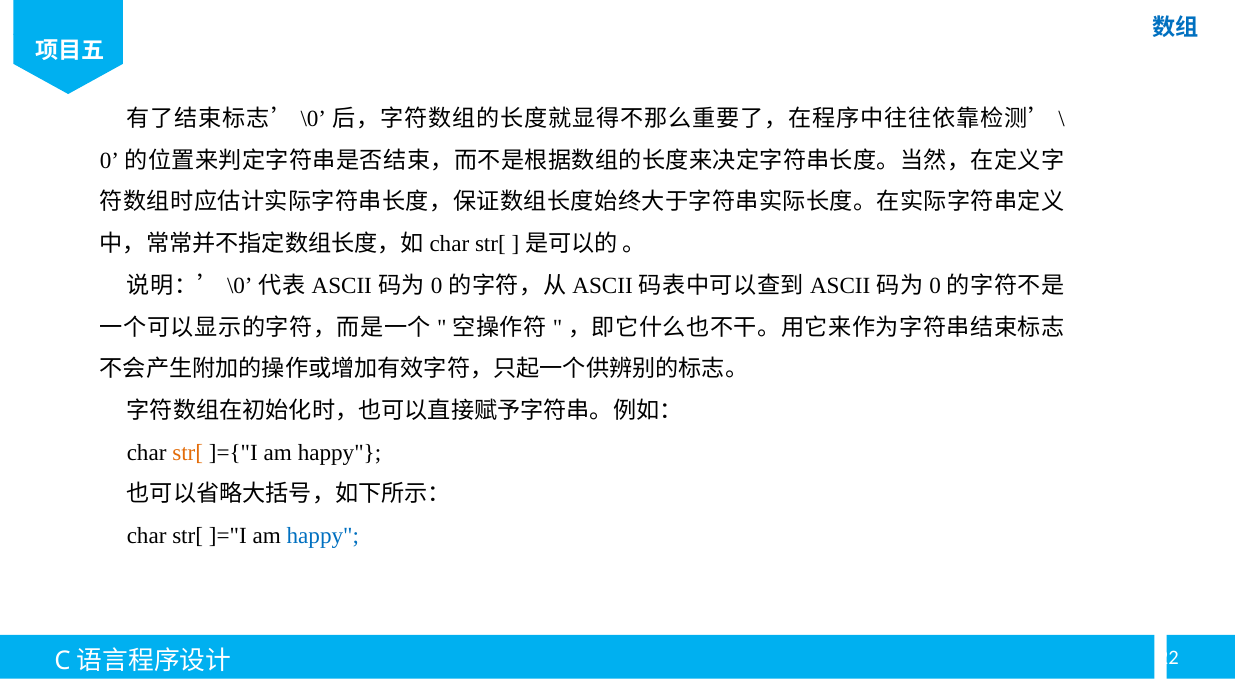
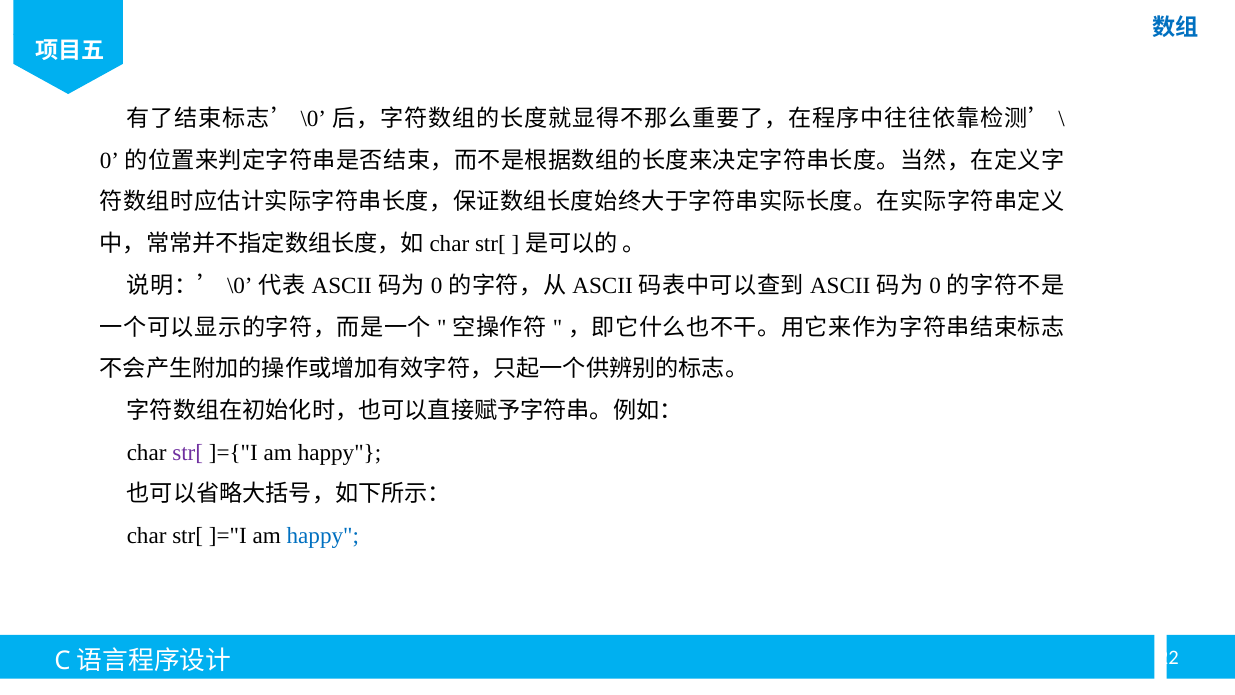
str[ at (188, 452) colour: orange -> purple
